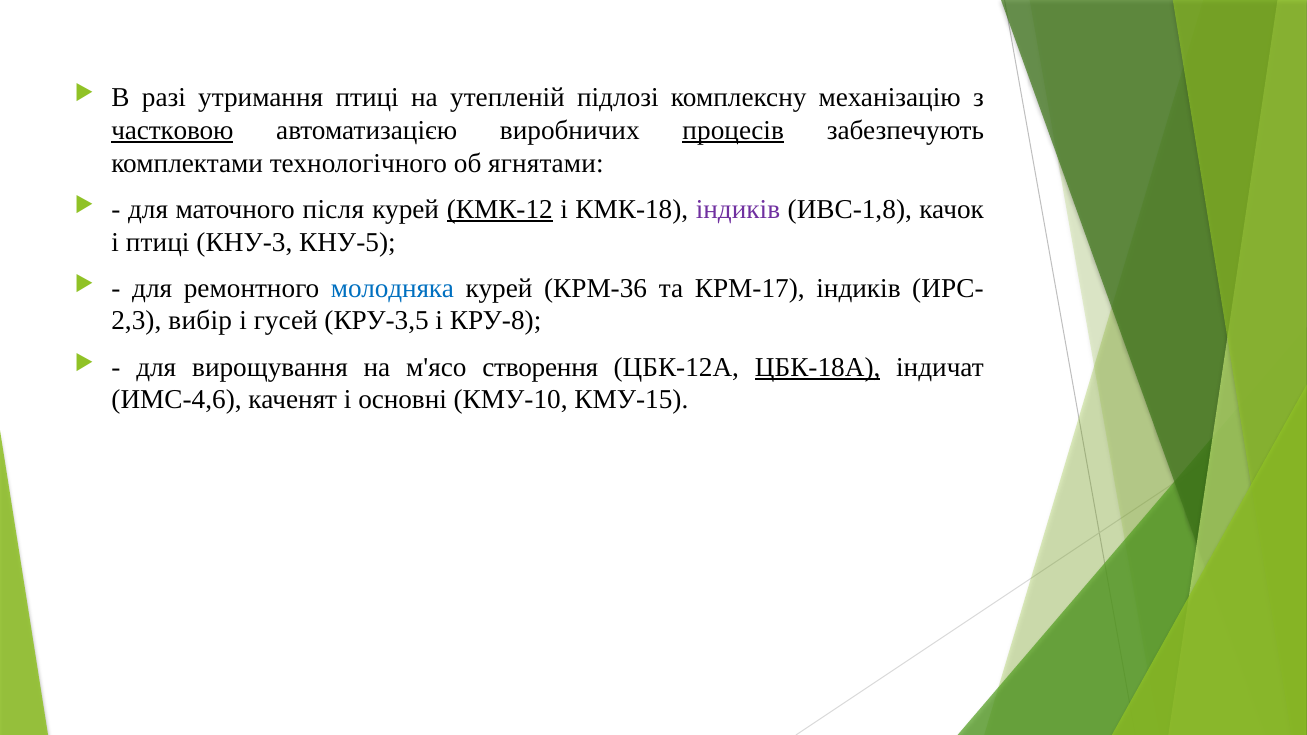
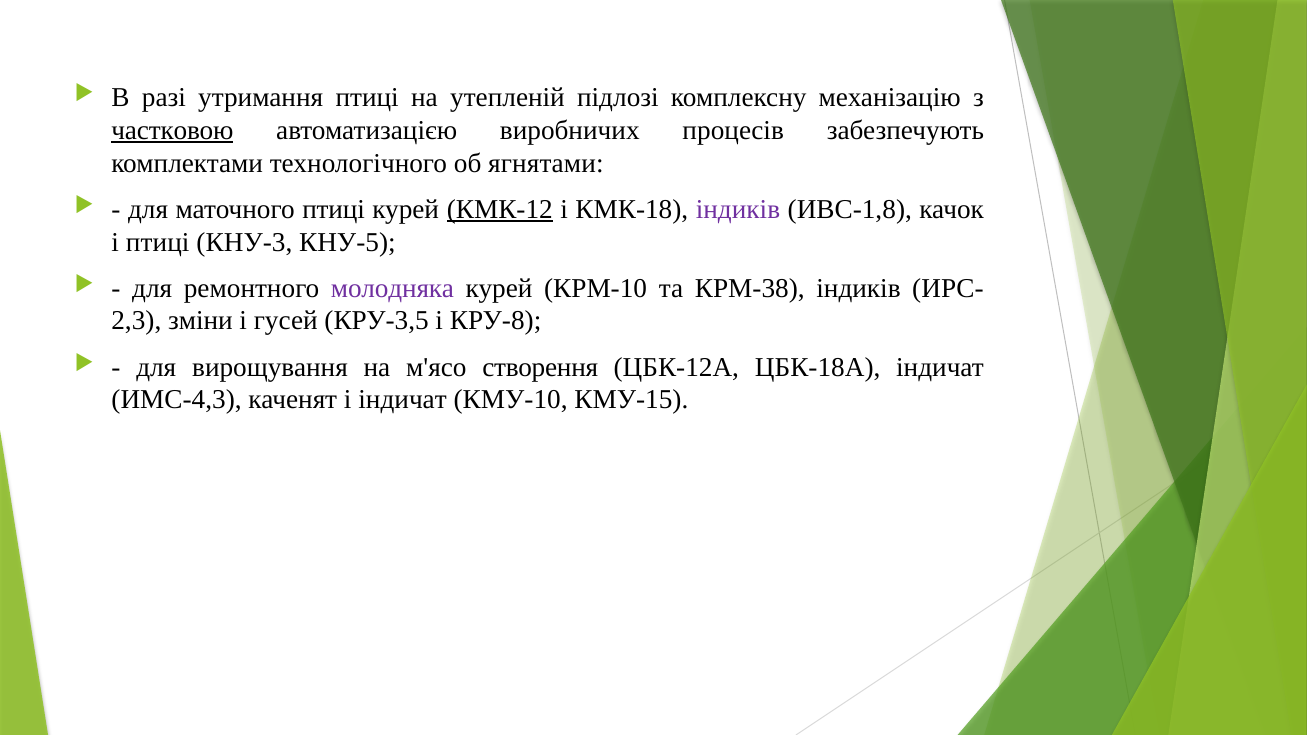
процесів underline: present -> none
маточного після: після -> птиці
молодняка colour: blue -> purple
КРМ-36: КРМ-36 -> КРМ-10
КРМ-17: КРМ-17 -> КРМ-38
вибір: вибір -> зміни
ЦБК-18А underline: present -> none
ИМС-4,6: ИМС-4,6 -> ИМС-4,3
і основні: основні -> індичат
